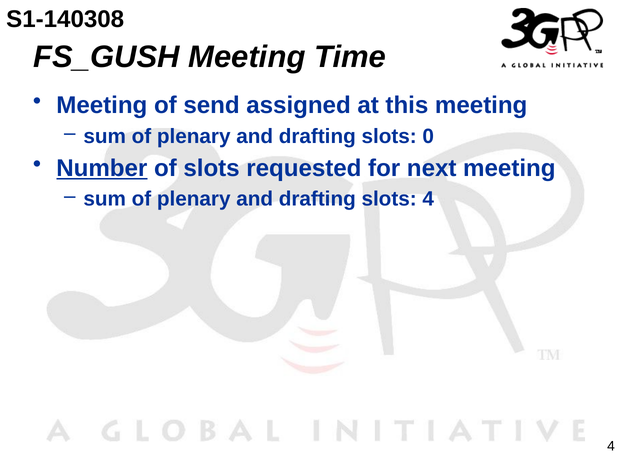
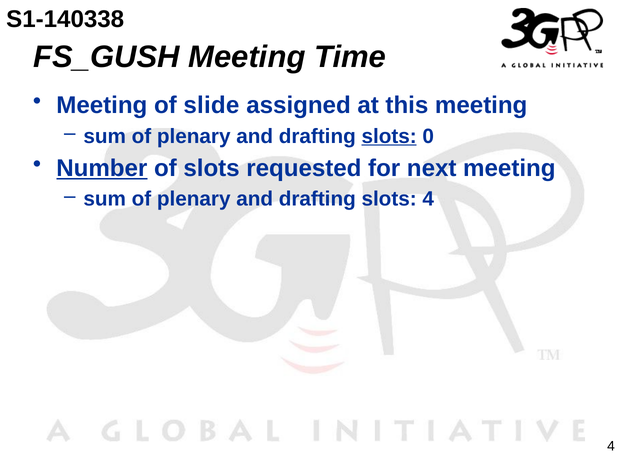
S1-140308: S1-140308 -> S1-140338
send: send -> slide
slots at (389, 136) underline: none -> present
